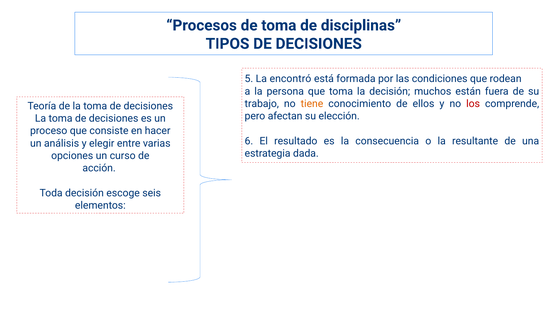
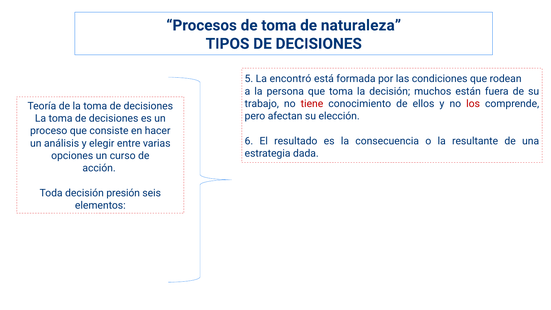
disciplinas: disciplinas -> naturaleza
tiene colour: orange -> red
escoge: escoge -> presión
